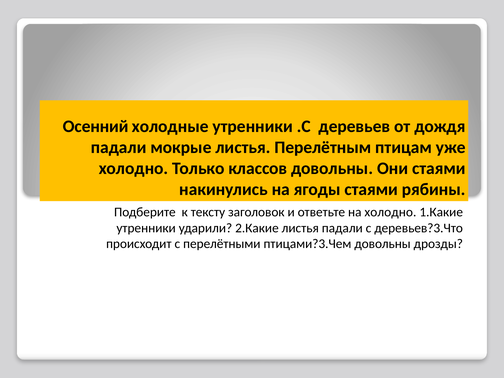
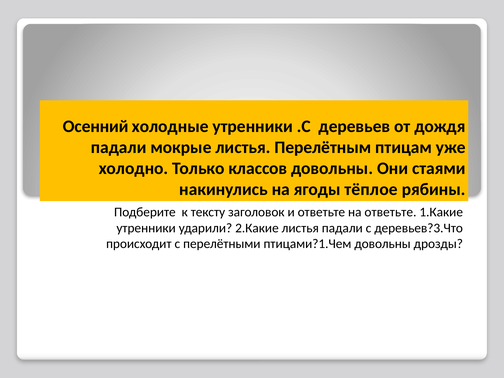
ягоды стаями: стаями -> тёплое
на холодно: холодно -> ответьте
птицами?3.Чем: птицами?3.Чем -> птицами?1.Чем
